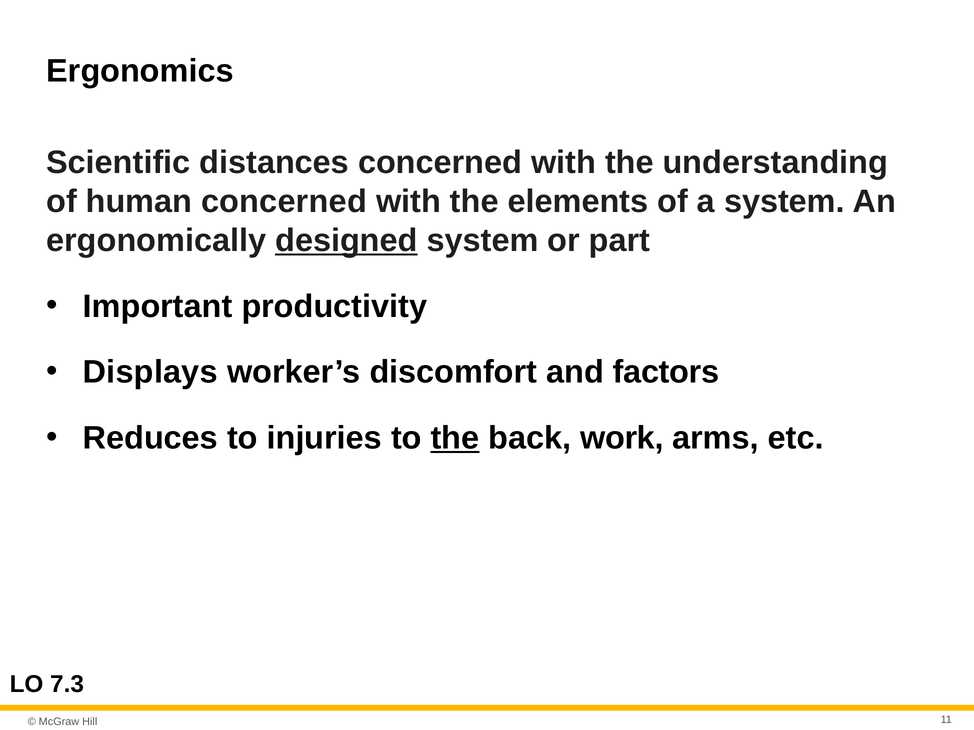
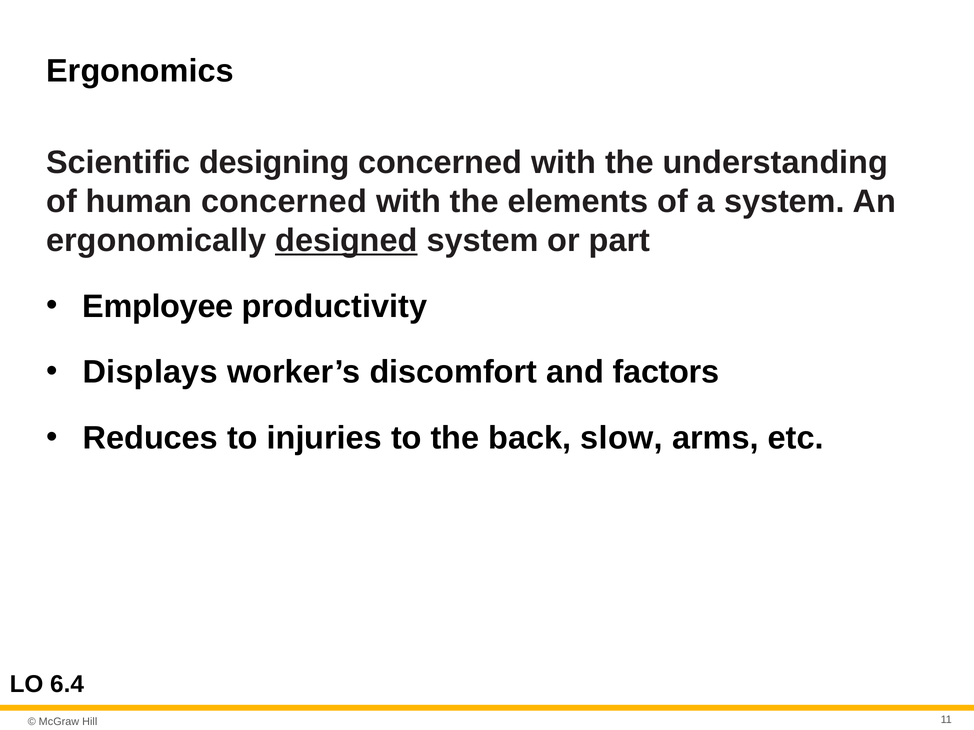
distances: distances -> designing
Important: Important -> Employee
the at (455, 439) underline: present -> none
work: work -> slow
7.3: 7.3 -> 6.4
